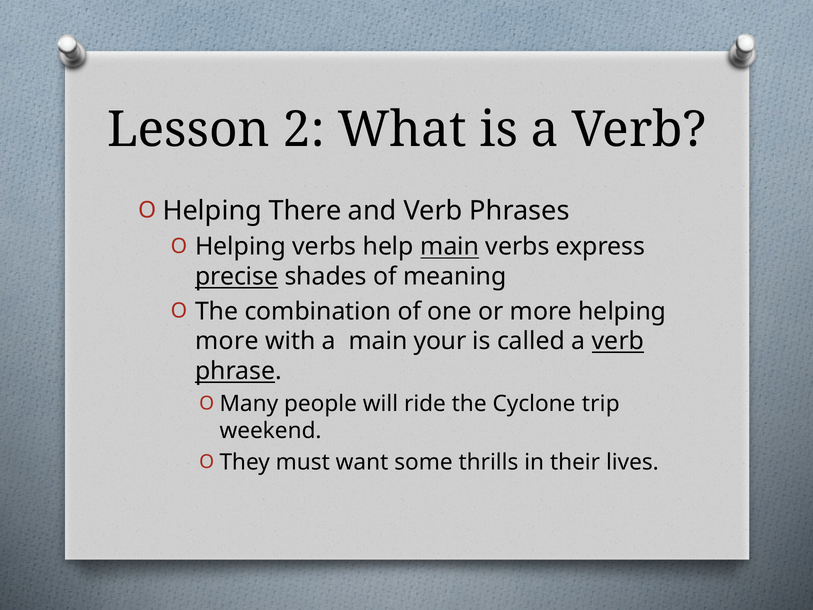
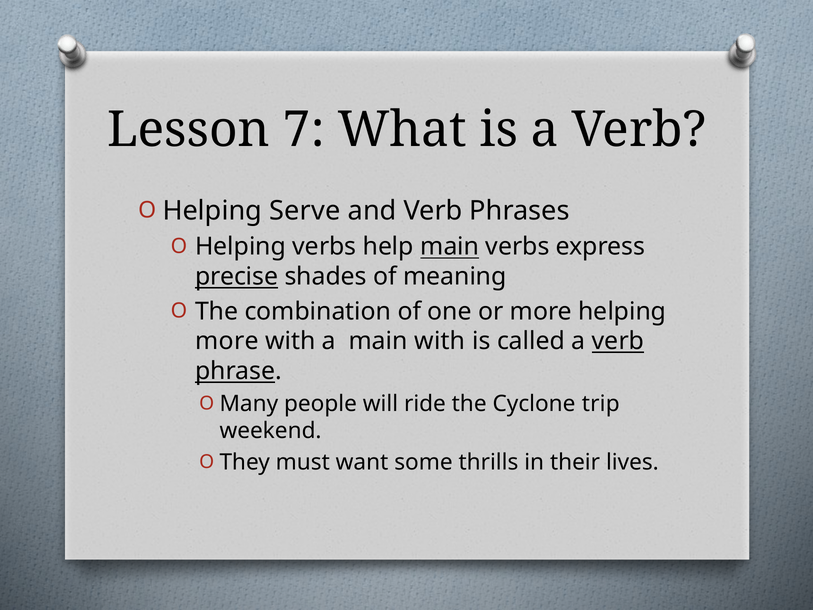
2: 2 -> 7
There: There -> Serve
main your: your -> with
